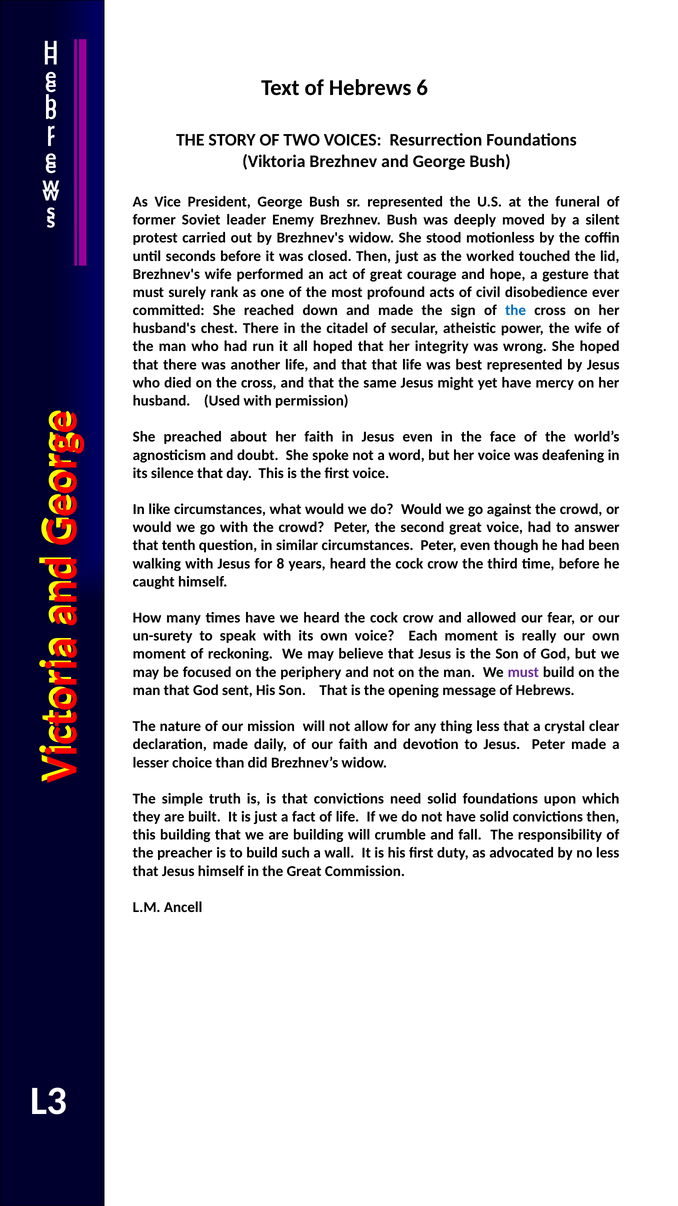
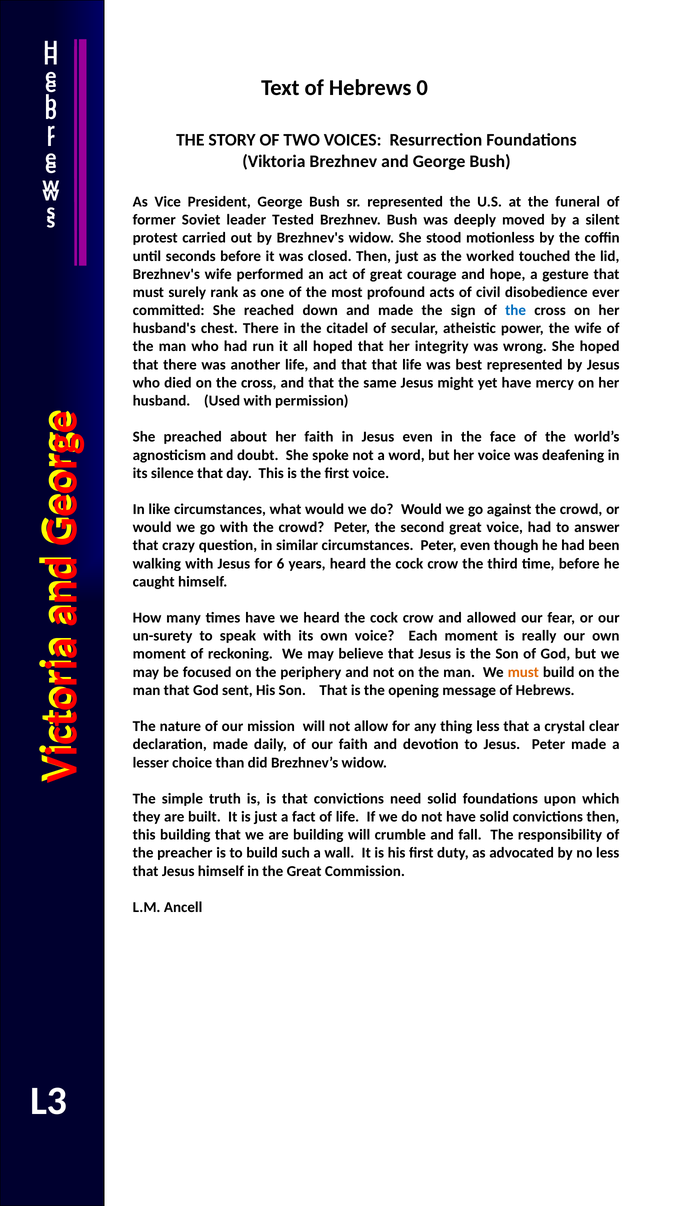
6: 6 -> 0
Enemy: Enemy -> Tested
tenth: tenth -> crazy
8: 8 -> 6
must at (523, 672) colour: purple -> orange
